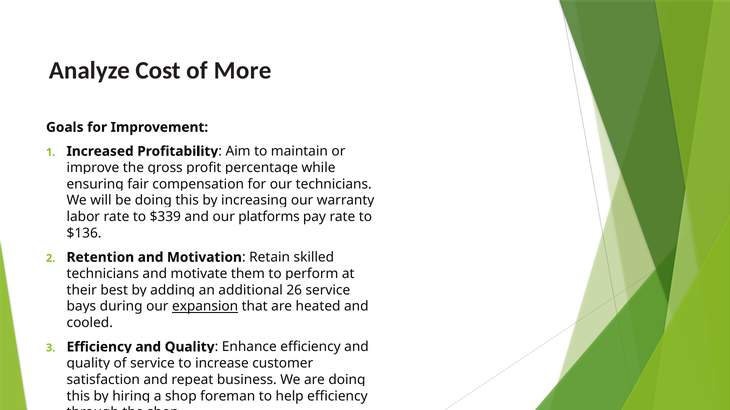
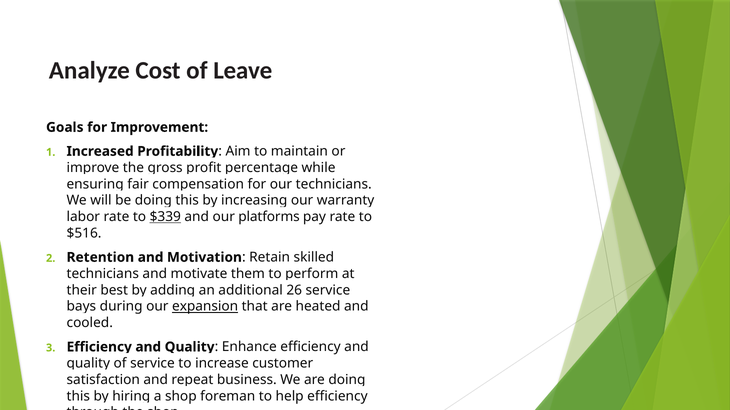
More: More -> Leave
$339 underline: none -> present
$136: $136 -> $516
